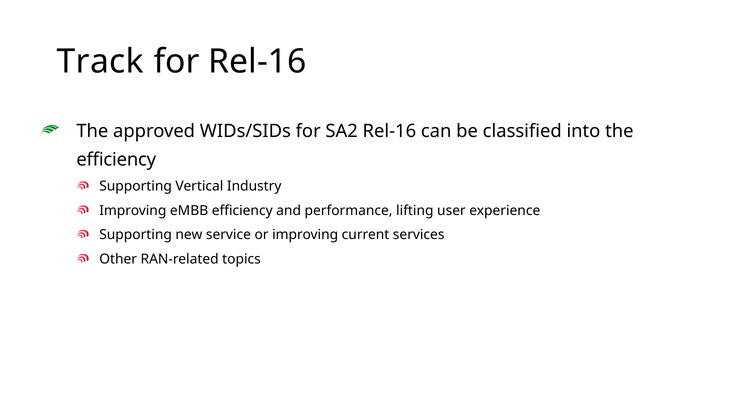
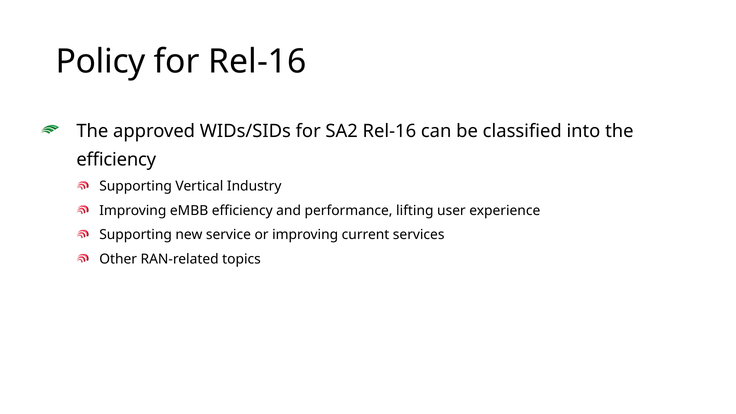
Track: Track -> Policy
